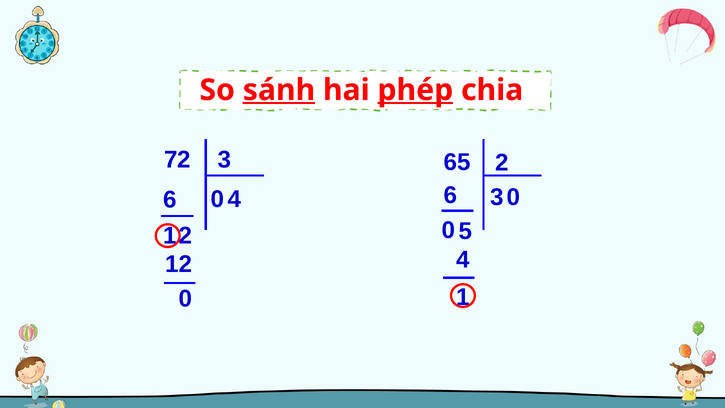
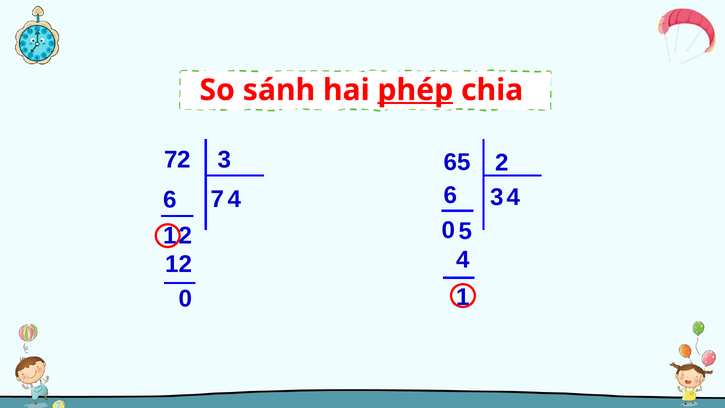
sánh underline: present -> none
0 at (513, 197): 0 -> 4
0 at (218, 199): 0 -> 7
